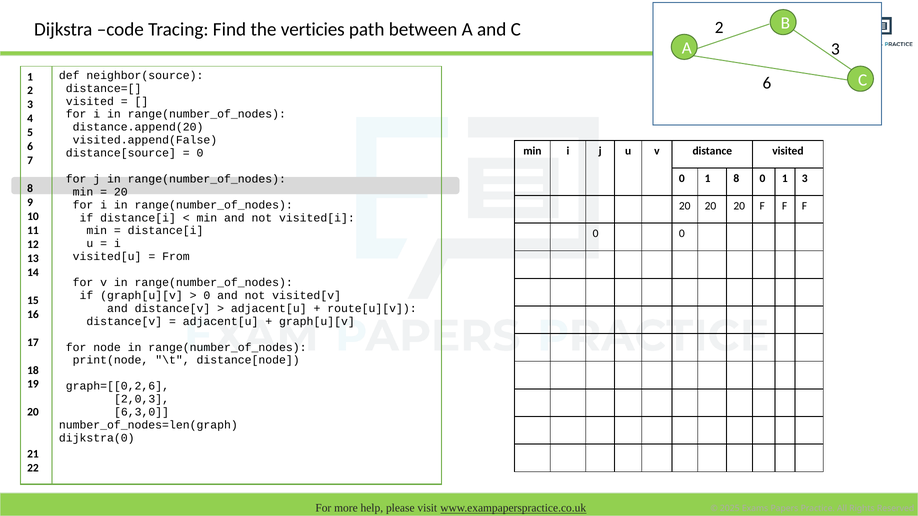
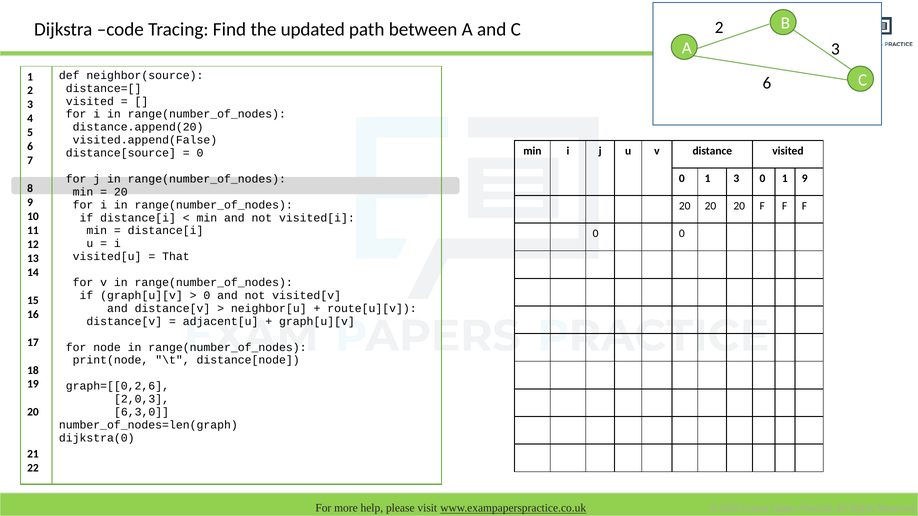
verticies: verticies -> updated
1 8: 8 -> 3
1 3: 3 -> 9
From: From -> That
adjacent[u at (269, 309): adjacent[u -> neighbor[u
